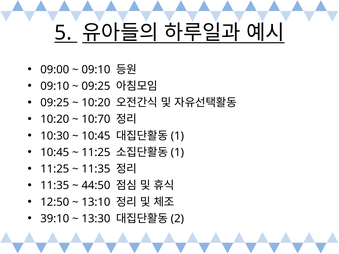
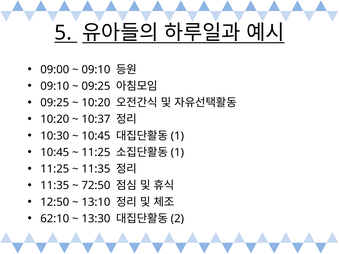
10:70: 10:70 -> 10:37
44:50: 44:50 -> 72:50
39:10: 39:10 -> 62:10
